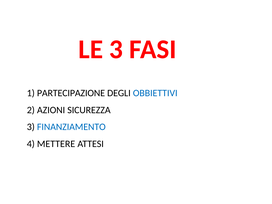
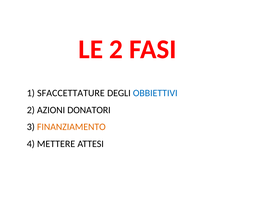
LE 3: 3 -> 2
PARTECIPAZIONE: PARTECIPAZIONE -> SFACCETTATURE
SICUREZZA: SICUREZZA -> DONATORI
FINANZIAMENTO colour: blue -> orange
